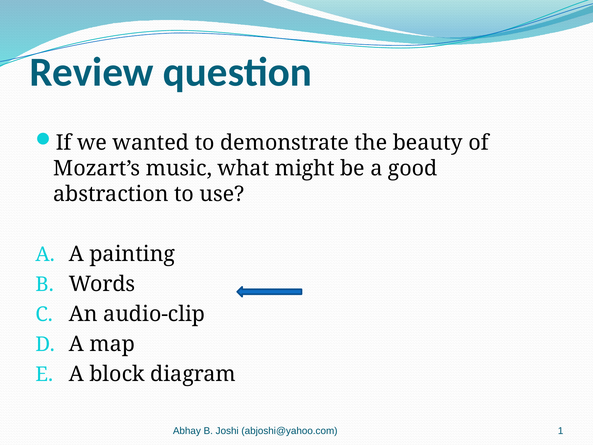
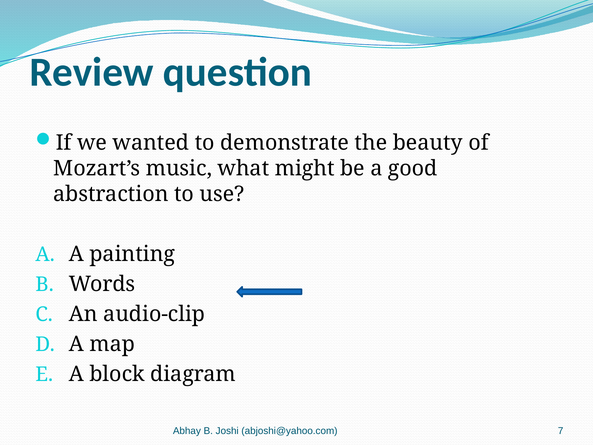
1: 1 -> 7
